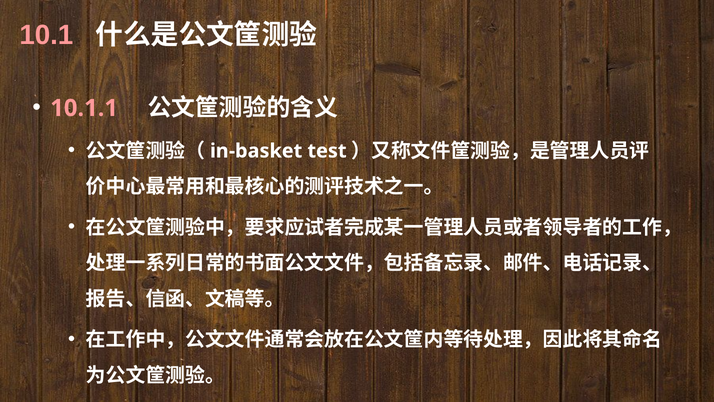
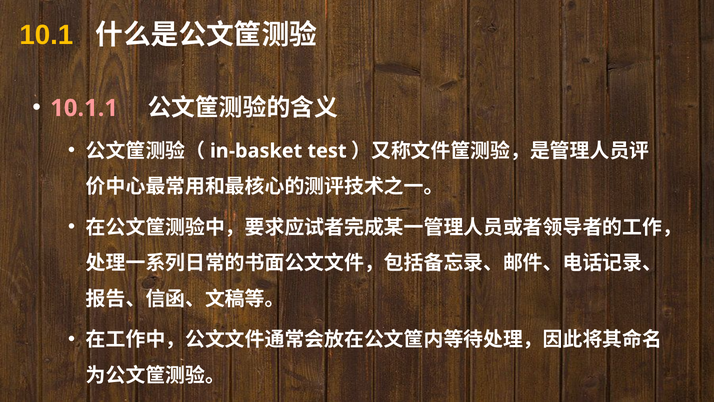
10.1 colour: pink -> yellow
